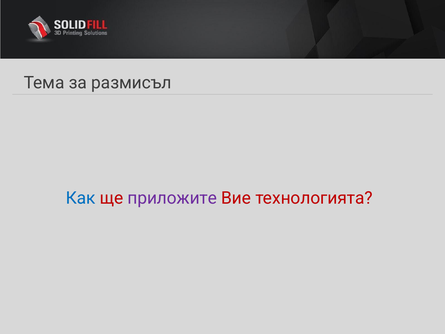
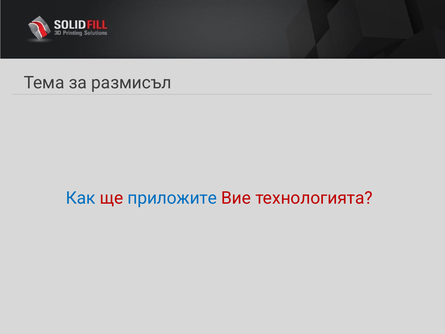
приложите colour: purple -> blue
